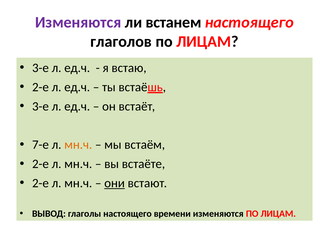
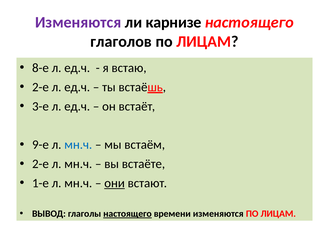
встанем: встанем -> карнизе
3-е at (40, 68): 3-е -> 8-е
7-е: 7-е -> 9-е
мн.ч at (78, 145) colour: orange -> blue
2-е at (40, 183): 2-е -> 1-е
настоящего at (127, 214) underline: none -> present
